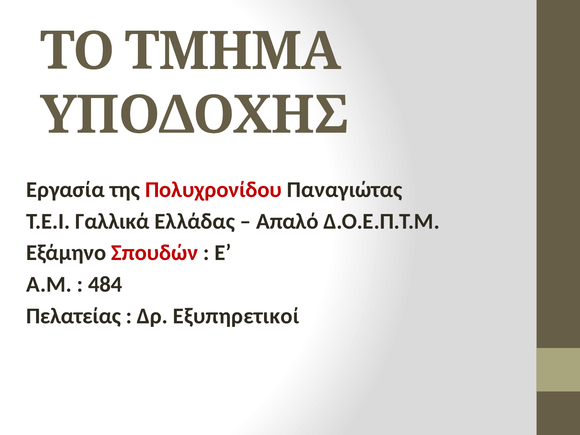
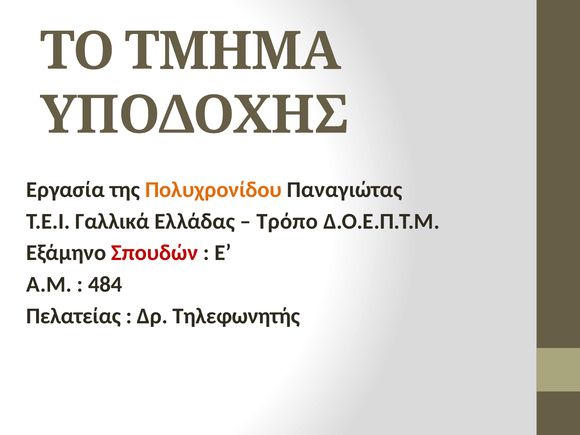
Πολυχρονίδου colour: red -> orange
Απαλό: Απαλό -> Τρόπο
Εξυπηρετικοί: Εξυπηρετικοί -> Τηλεφωνητής
